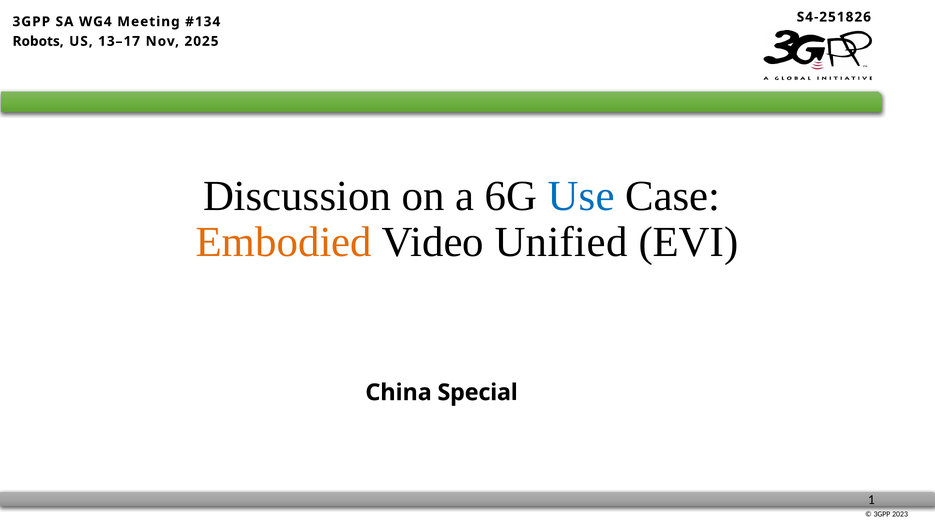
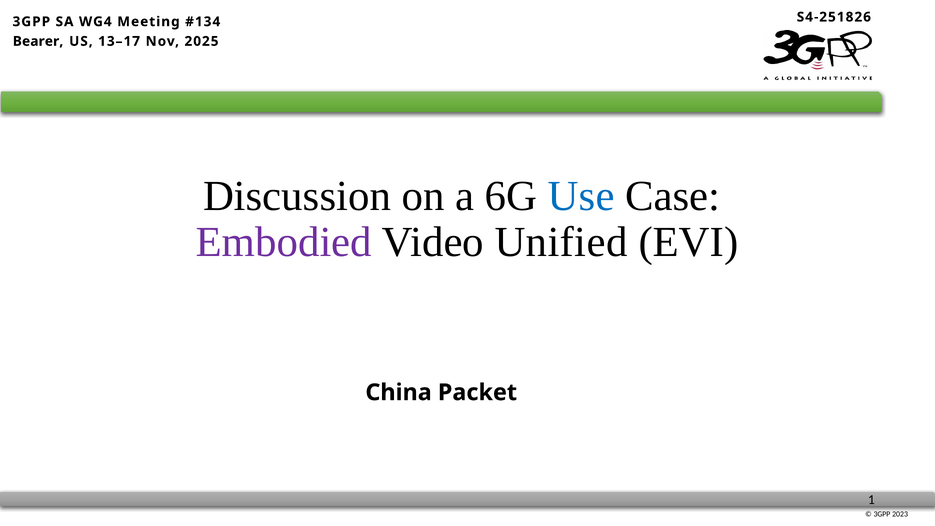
Robots: Robots -> Bearer
Embodied colour: orange -> purple
Special: Special -> Packet
